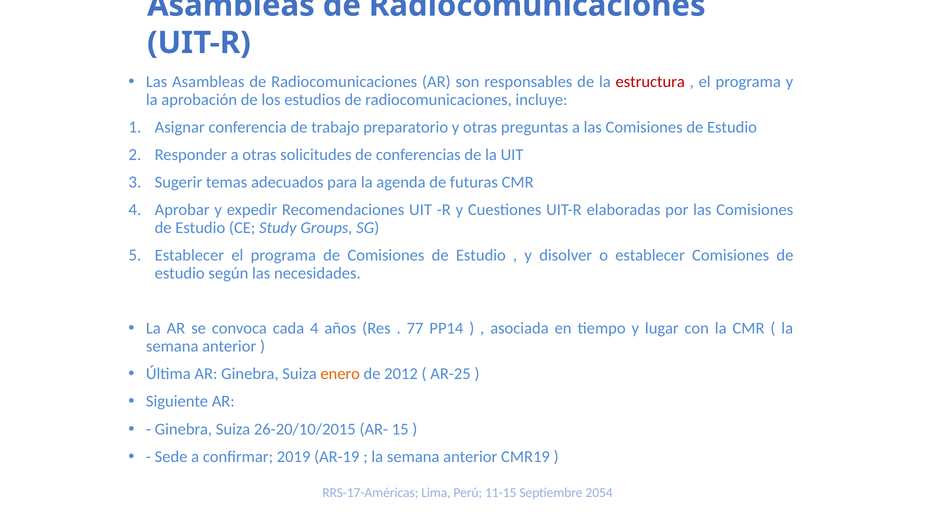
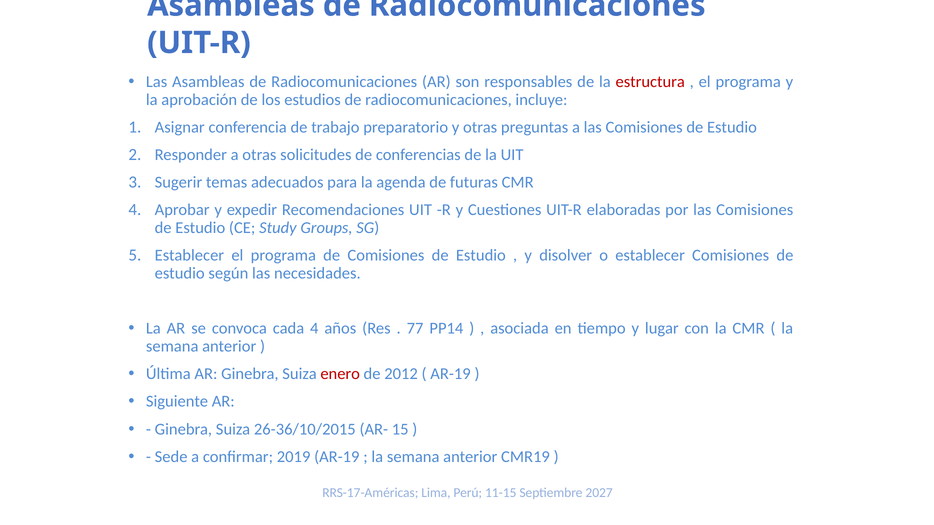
enero colour: orange -> red
AR-25 at (451, 374): AR-25 -> AR-19
26-20/10/2015: 26-20/10/2015 -> 26-36/10/2015
2054: 2054 -> 2027
